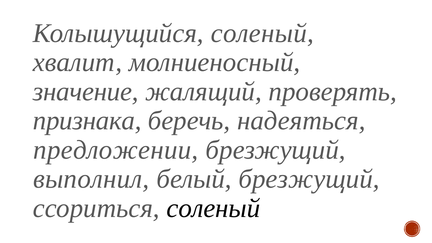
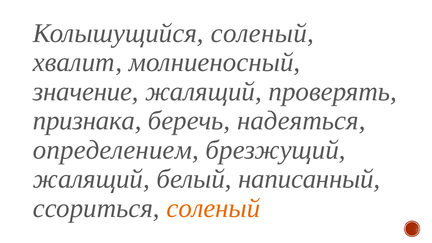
предложении: предложении -> определением
выполнил at (91, 179): выполнил -> жалящий
белый брезжущий: брезжущий -> написанный
соленый at (213, 208) colour: black -> orange
